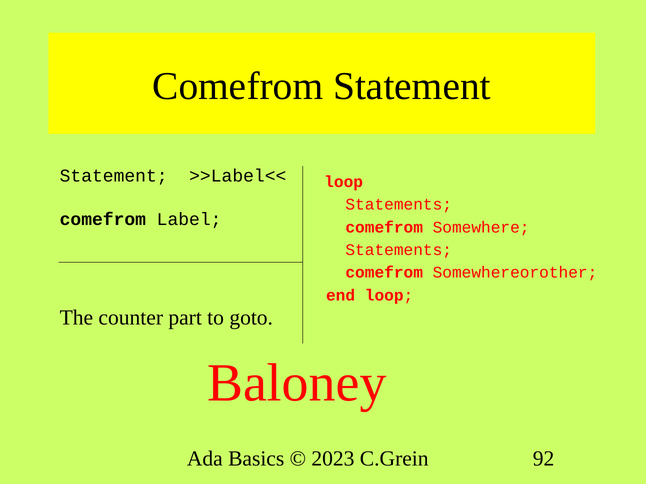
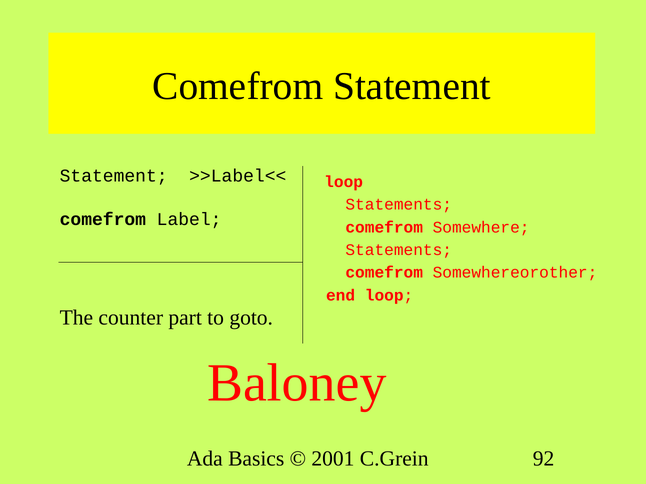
2023: 2023 -> 2001
